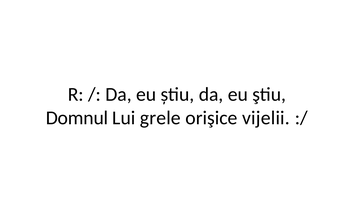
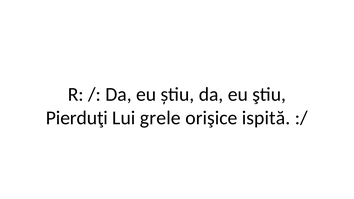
Domnul: Domnul -> Pierduţi
vijelii: vijelii -> ispită
